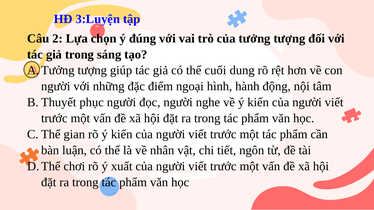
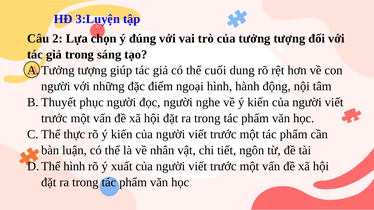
gian: gian -> thực
chơi at (74, 167): chơi -> hình
